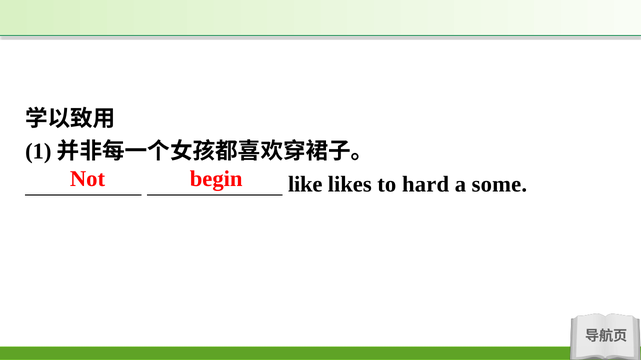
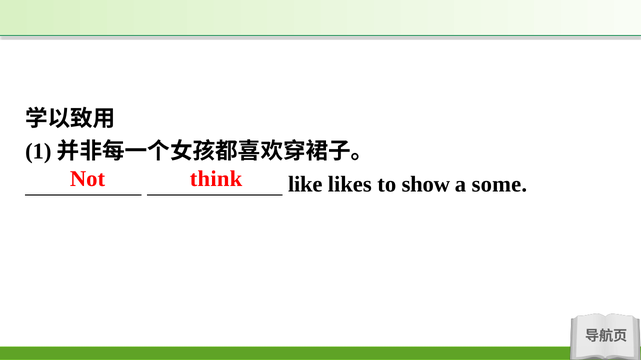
begin: begin -> think
hard: hard -> show
